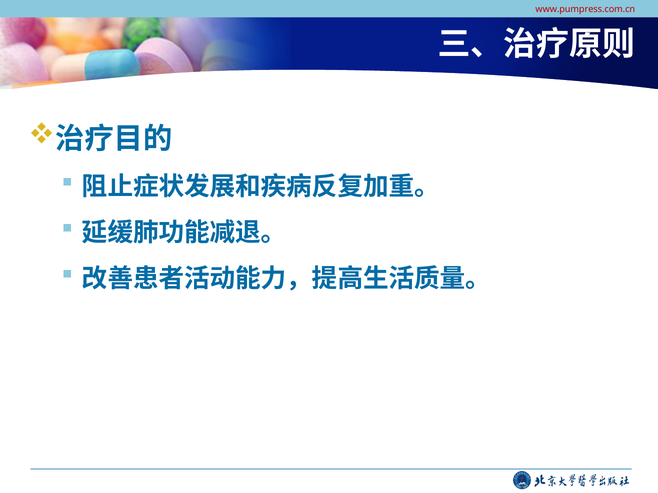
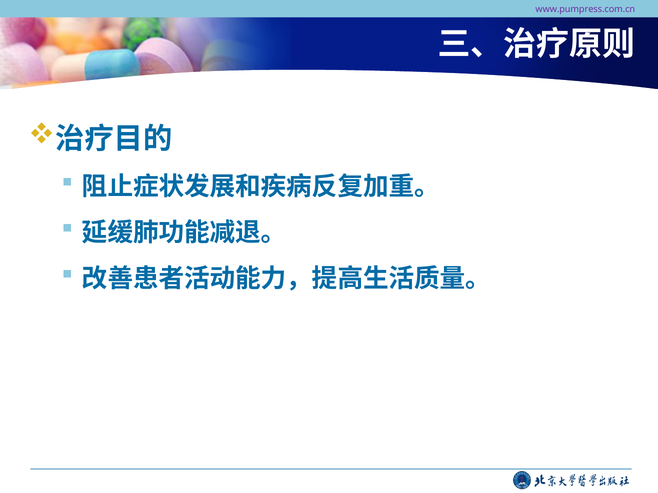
www.pumpress.com.cn colour: red -> purple
